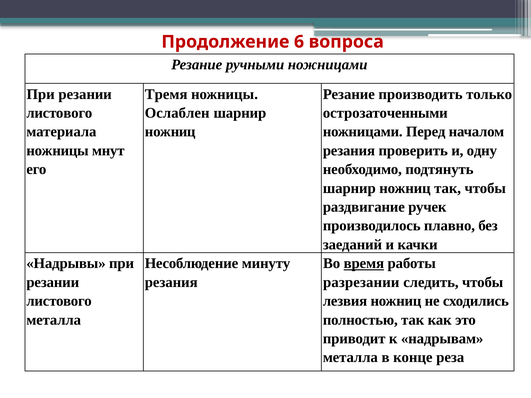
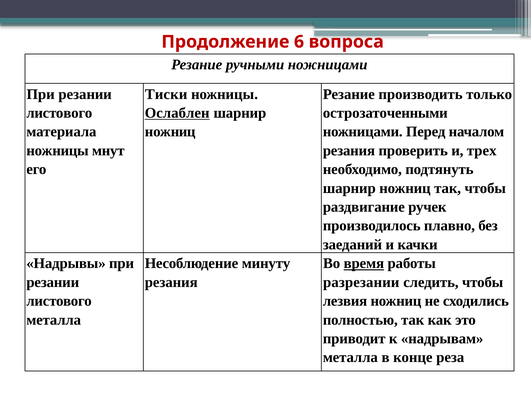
Тремя: Тремя -> Тиски
Ослаблен underline: none -> present
одну: одну -> трех
